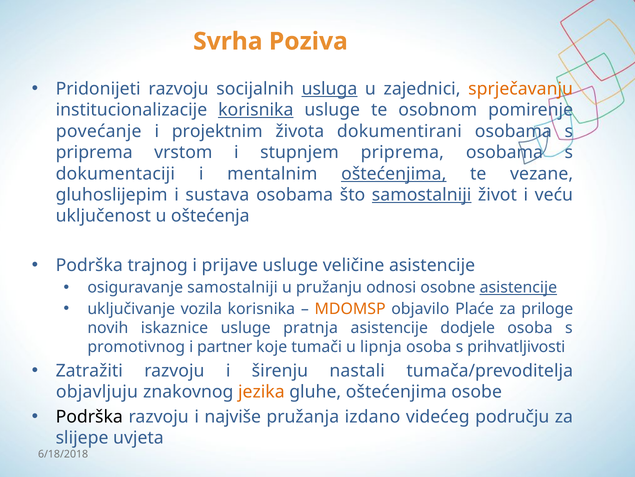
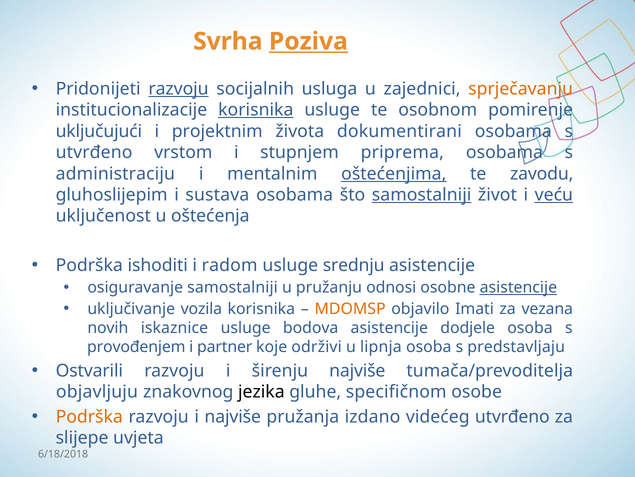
Poziva underline: none -> present
razvoju at (179, 89) underline: none -> present
usluga underline: present -> none
povećanje: povećanje -> uključujući
priprema at (94, 152): priprema -> utvrđeno
dokumentaciji: dokumentaciji -> administraciju
vezane: vezane -> zavodu
veću underline: none -> present
trajnog: trajnog -> ishoditi
prijave: prijave -> radom
veličine: veličine -> srednju
Plaće: Plaće -> Imati
priloge: priloge -> vezana
pratnja: pratnja -> bodova
promotivnog: promotivnog -> provođenjem
tumači: tumači -> održivi
prihvatljivosti: prihvatljivosti -> predstavljaju
Zatražiti: Zatražiti -> Ostvarili
širenju nastali: nastali -> najviše
jezika colour: orange -> black
gluhe oštećenjima: oštećenjima -> specifičnom
Podrška at (89, 416) colour: black -> orange
videćeg području: području -> utvrđeno
